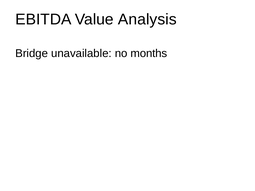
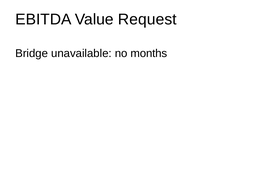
Analysis: Analysis -> Request
